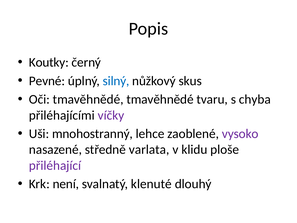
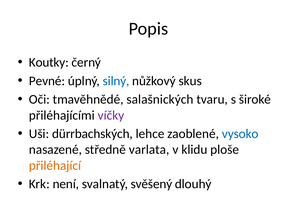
tmavěhnědé tmavěhnědé: tmavěhnědé -> salašnických
chyba: chyba -> široké
mnohostranný: mnohostranný -> dürrbachských
vysoko colour: purple -> blue
přiléhající colour: purple -> orange
klenuté: klenuté -> svěšený
